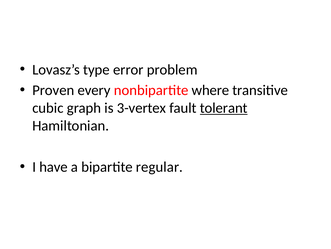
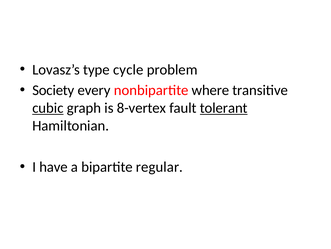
error: error -> cycle
Proven: Proven -> Society
cubic underline: none -> present
3-vertex: 3-vertex -> 8-vertex
